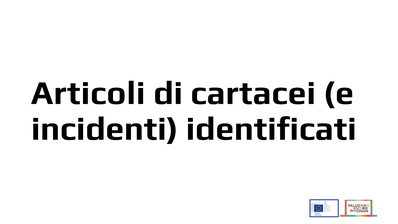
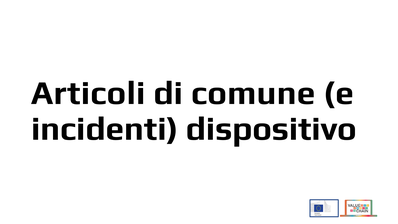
cartacei: cartacei -> comune
identificati: identificati -> dispositivo
